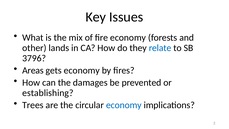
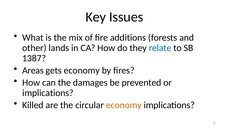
fire economy: economy -> additions
3796: 3796 -> 1387
establishing at (48, 93): establishing -> implications
Trees: Trees -> Killed
economy at (124, 105) colour: blue -> orange
